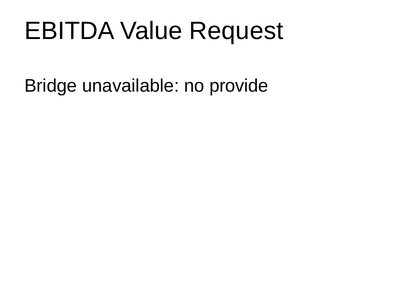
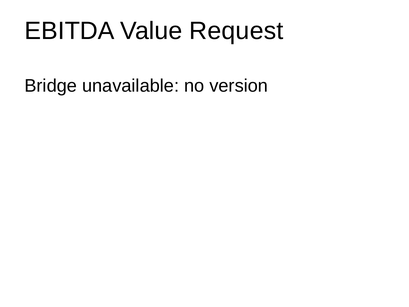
provide: provide -> version
